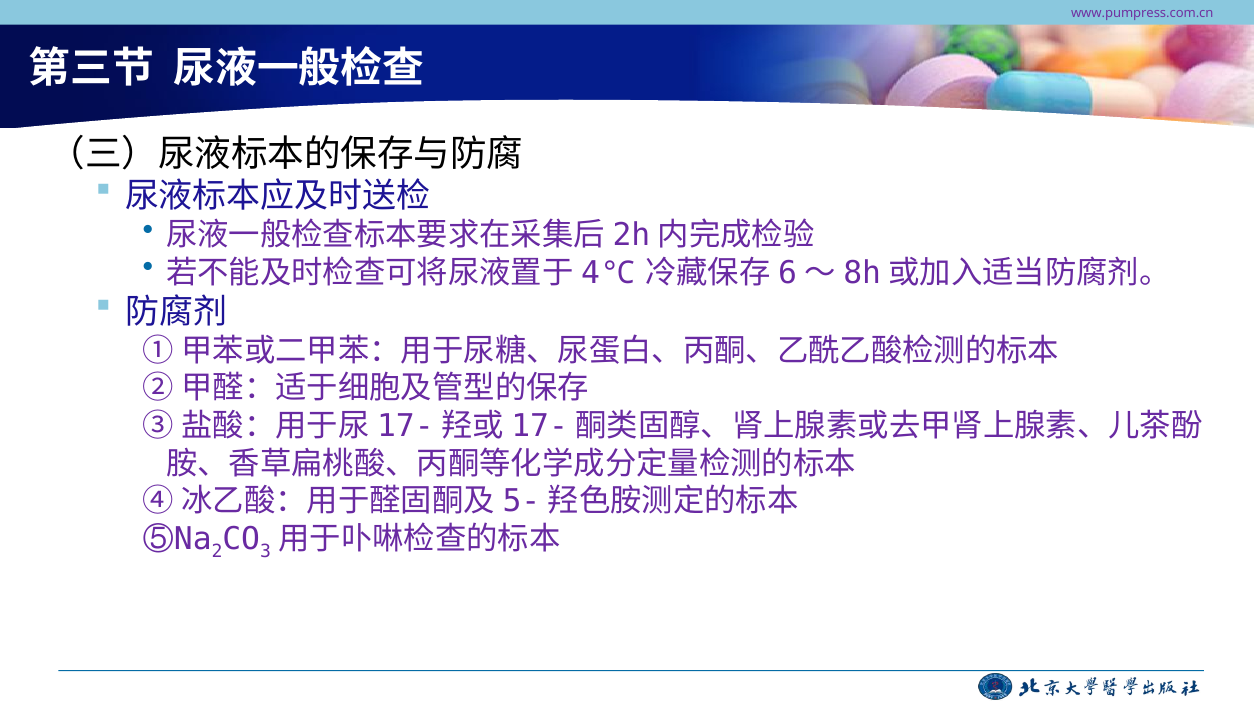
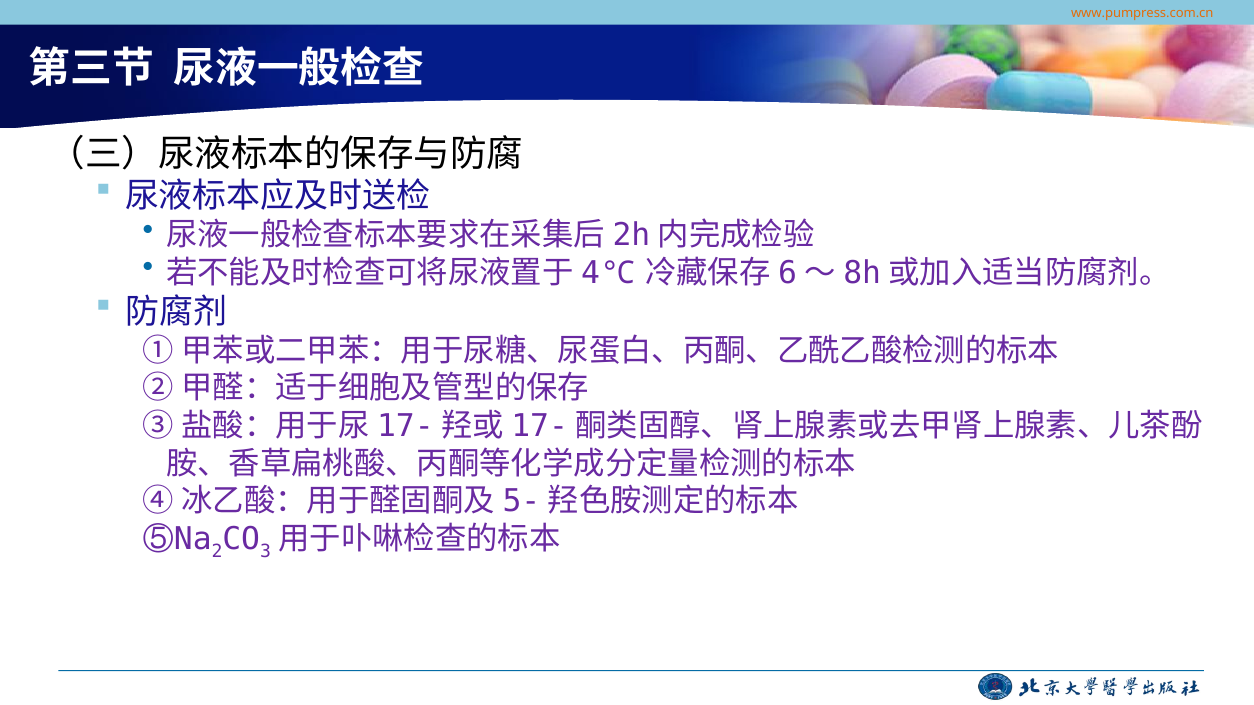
www.pumpress.com.cn colour: purple -> orange
